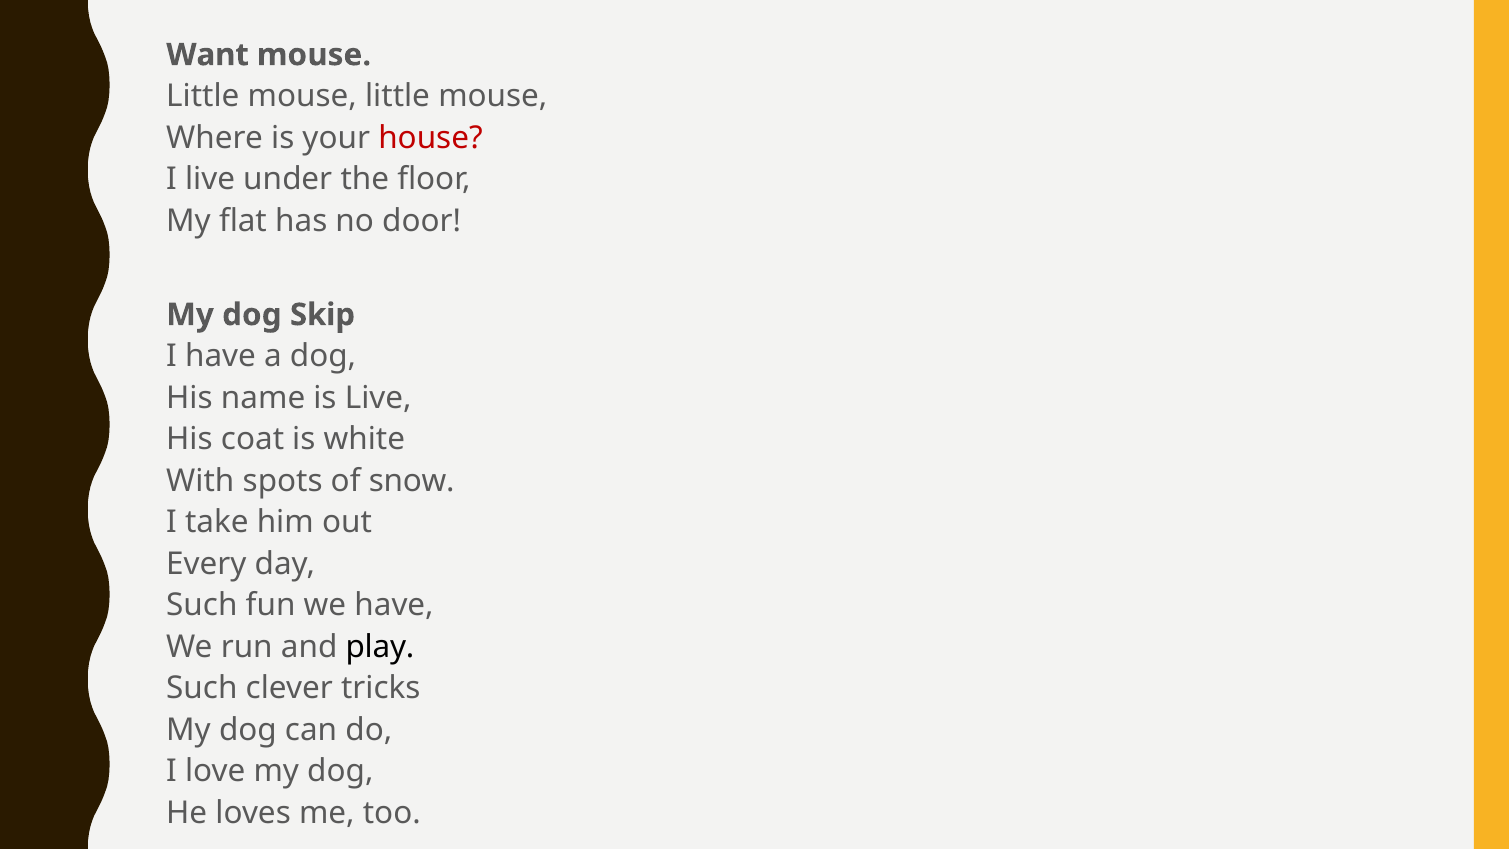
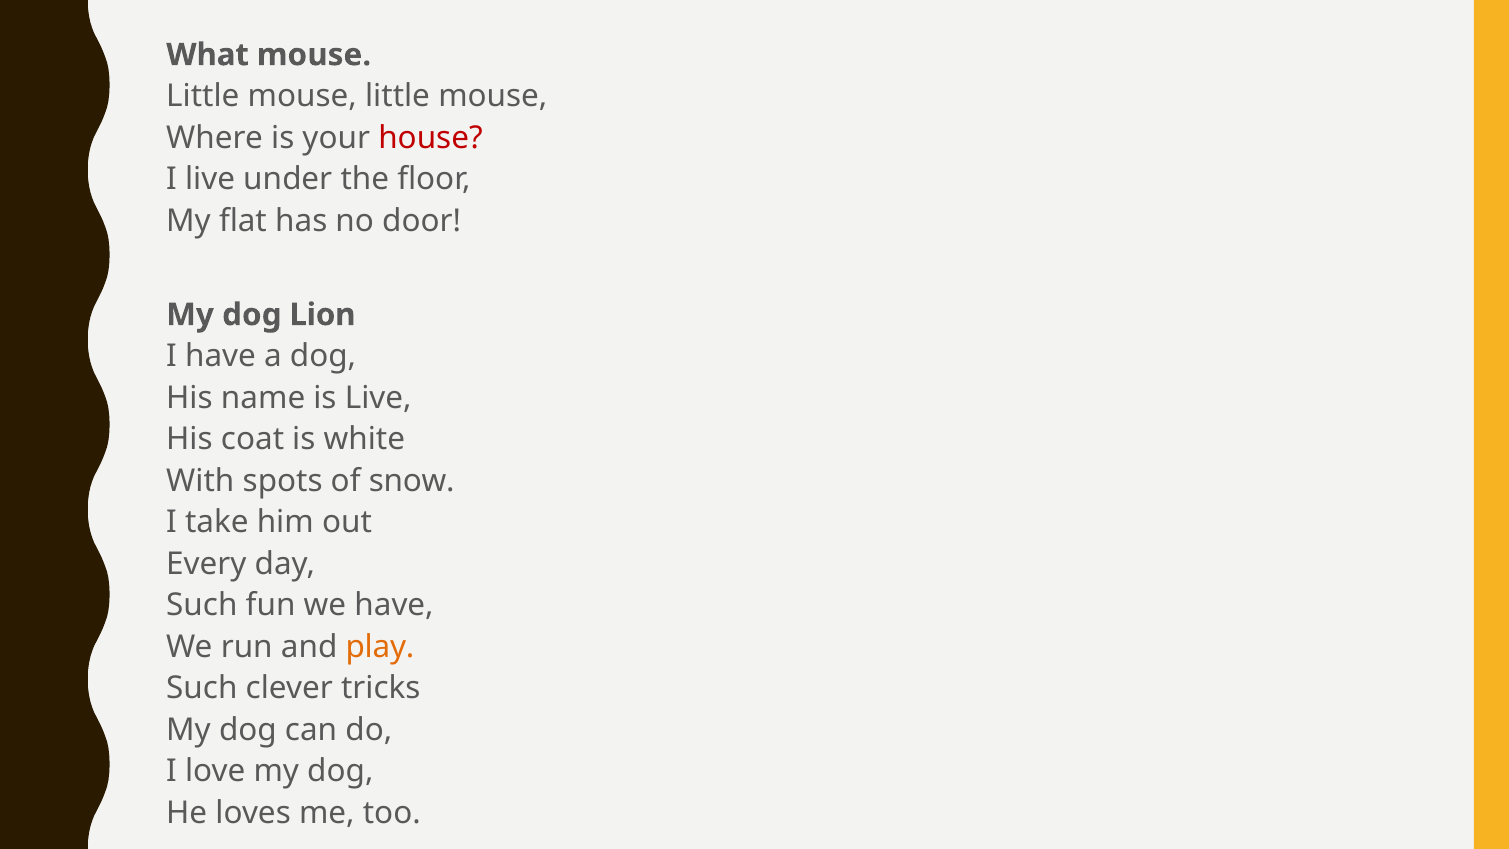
Want: Want -> What
Skip: Skip -> Lion
play colour: black -> orange
